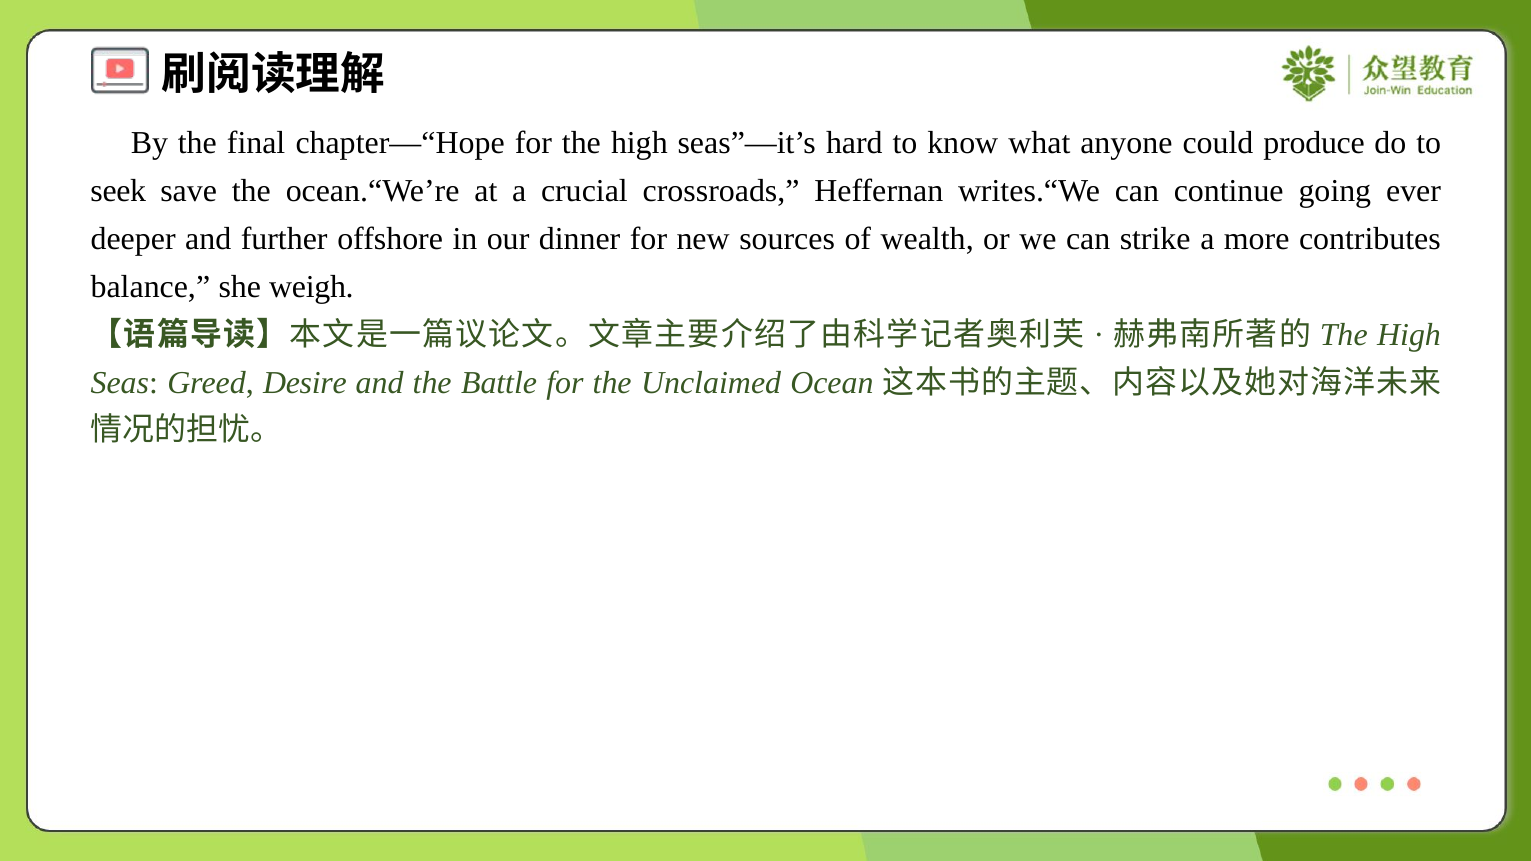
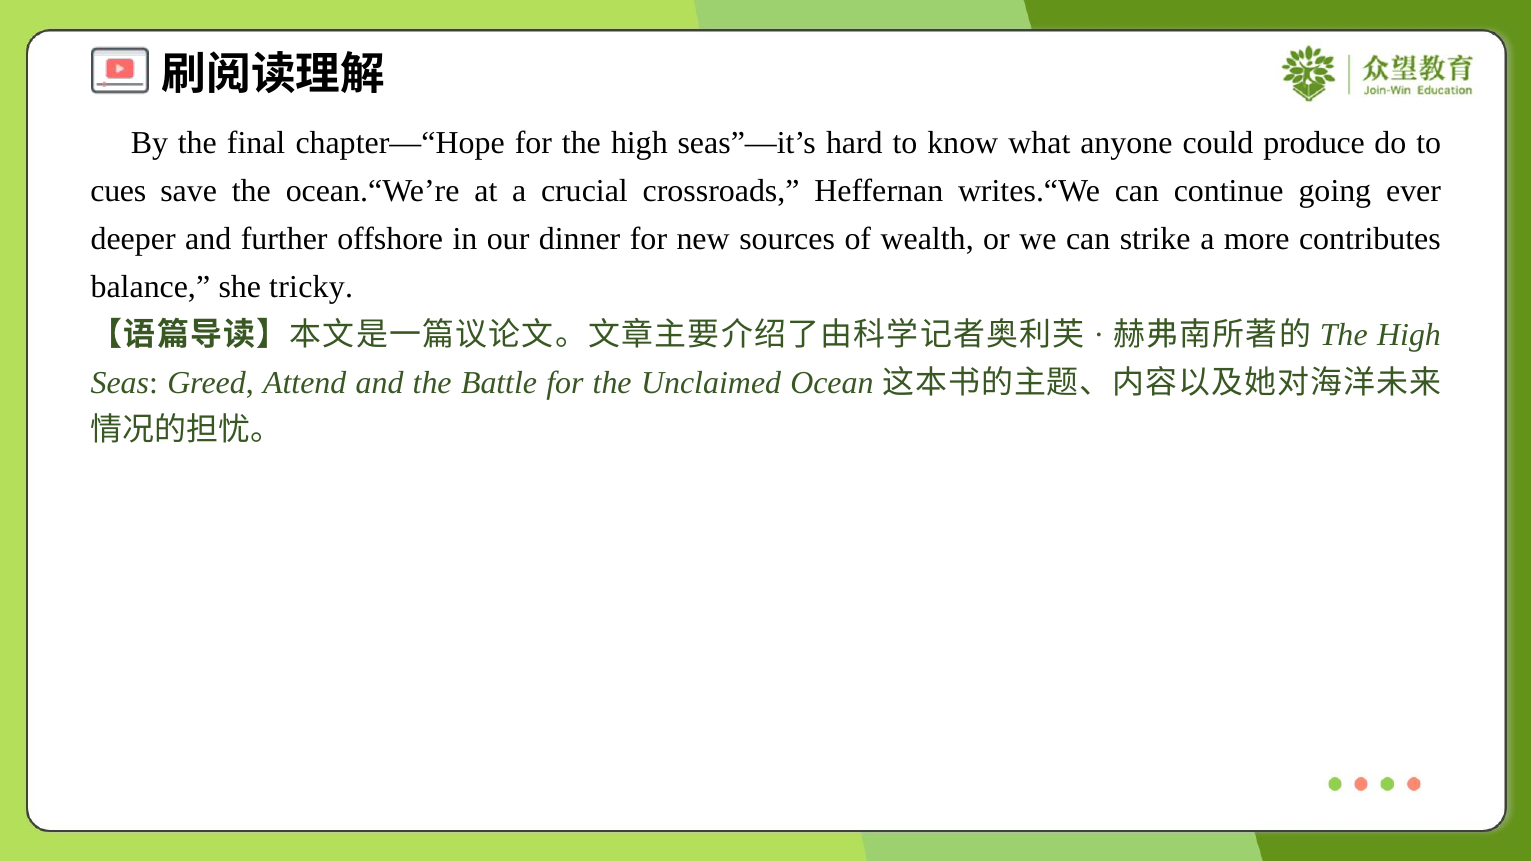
seek: seek -> cues
weigh: weigh -> tricky
Desire: Desire -> Attend
